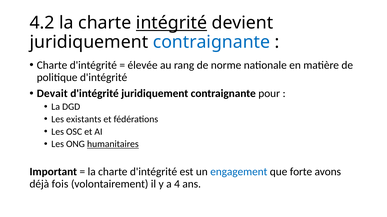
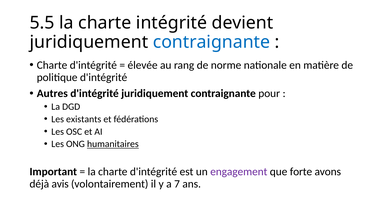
4.2: 4.2 -> 5.5
intégrité underline: present -> none
Devait: Devait -> Autres
engagement colour: blue -> purple
fois: fois -> avis
4: 4 -> 7
